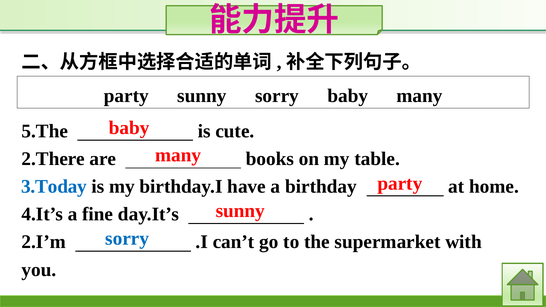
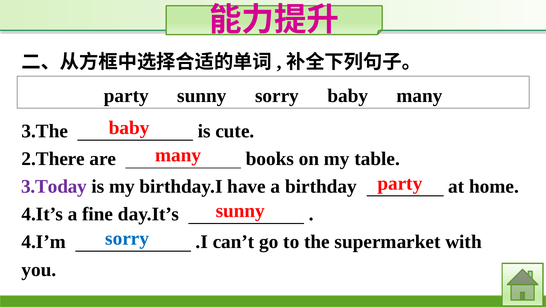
5.The: 5.The -> 3.The
3.Today colour: blue -> purple
2.I’m: 2.I’m -> 4.I’m
